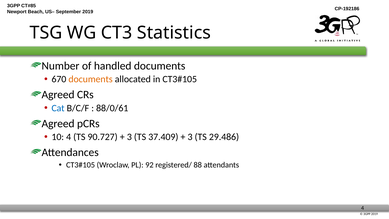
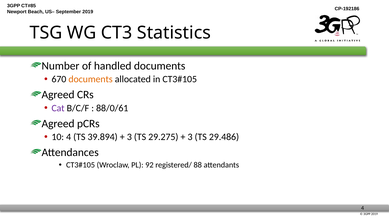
Cat colour: blue -> purple
90.727: 90.727 -> 39.894
37.409: 37.409 -> 29.275
